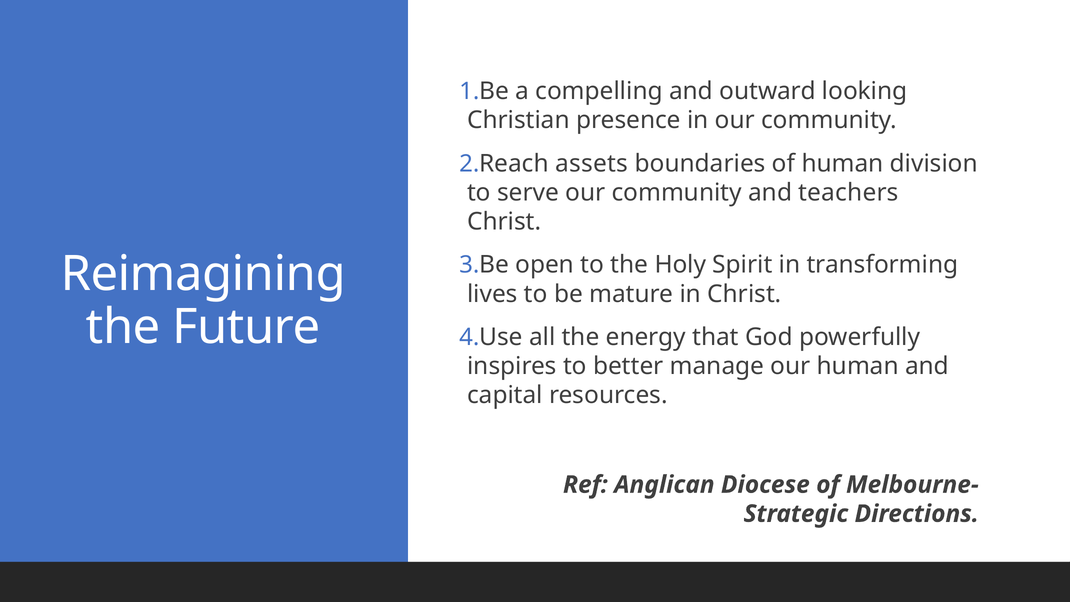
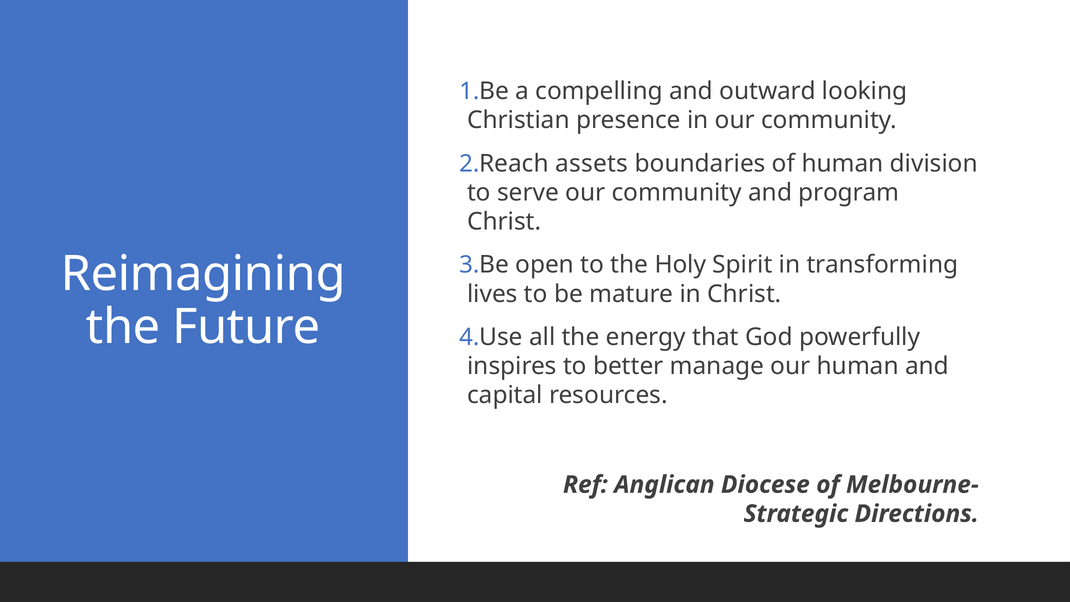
teachers: teachers -> program
